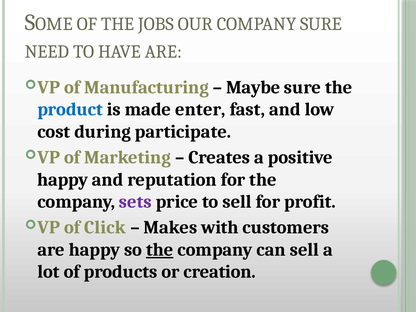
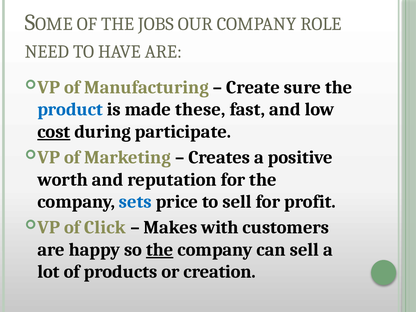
COMPANY SURE: SURE -> ROLE
Maybe: Maybe -> Create
enter: enter -> these
cost underline: none -> present
happy at (63, 180): happy -> worth
sets colour: purple -> blue
